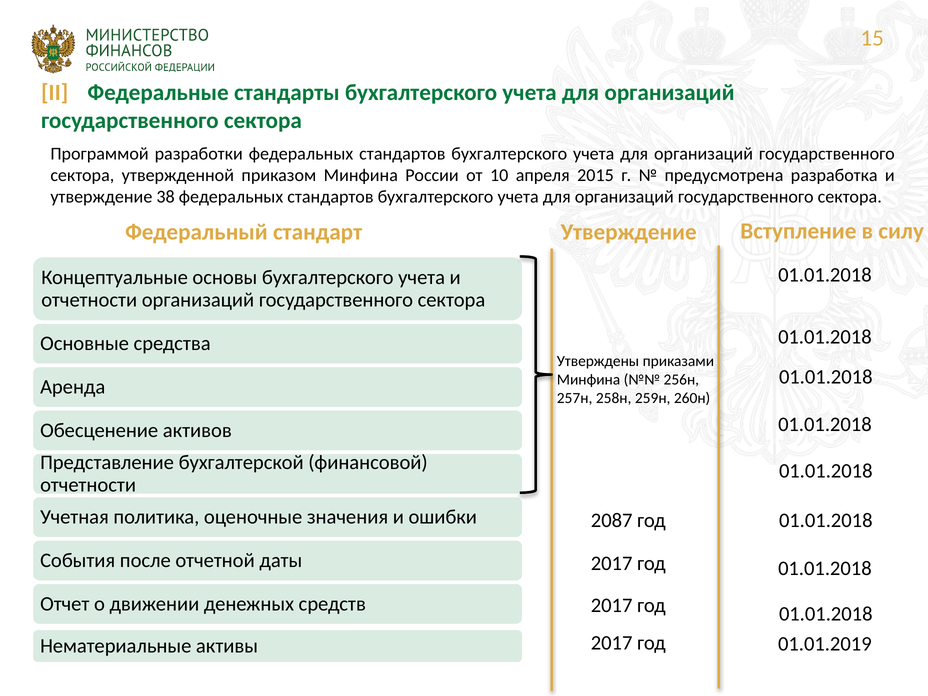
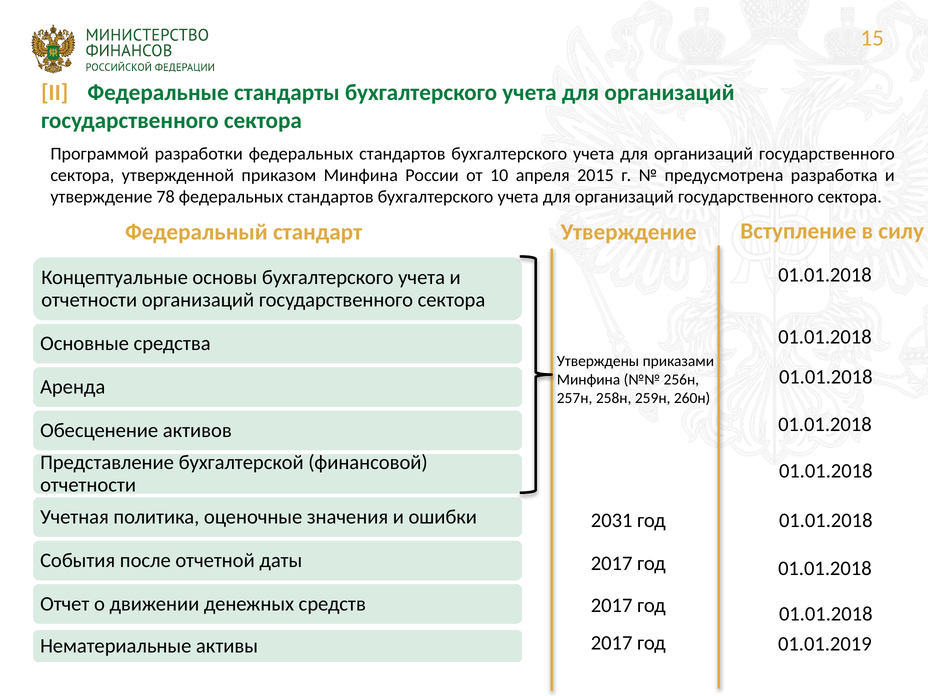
38: 38 -> 78
2087: 2087 -> 2031
